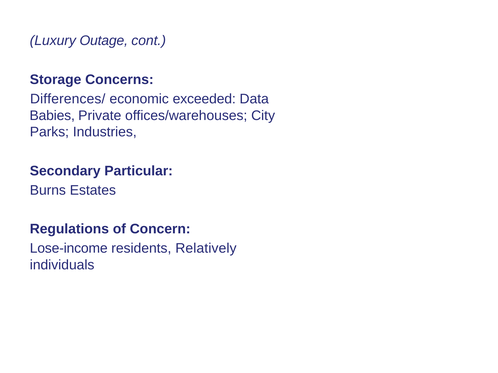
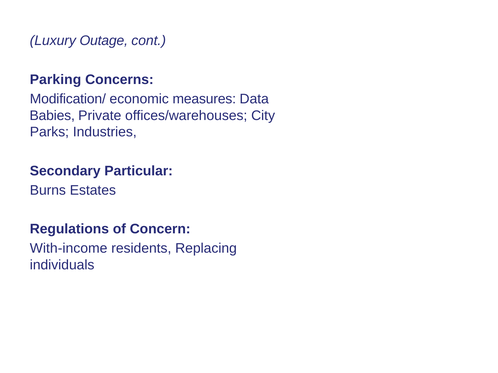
Storage: Storage -> Parking
Differences/: Differences/ -> Modification/
exceeded: exceeded -> measures
Lose-income: Lose-income -> With-income
Relatively: Relatively -> Replacing
